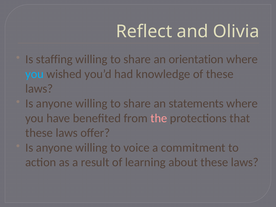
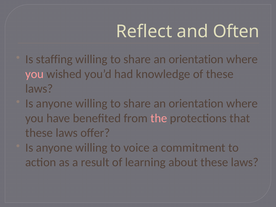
Olivia: Olivia -> Often
you at (35, 74) colour: light blue -> pink
statements at (196, 103): statements -> orientation
